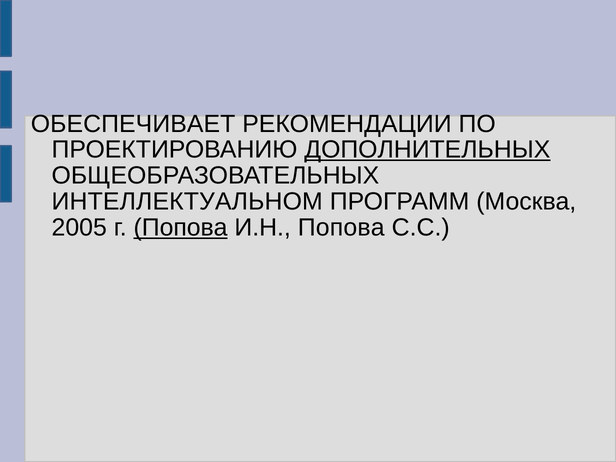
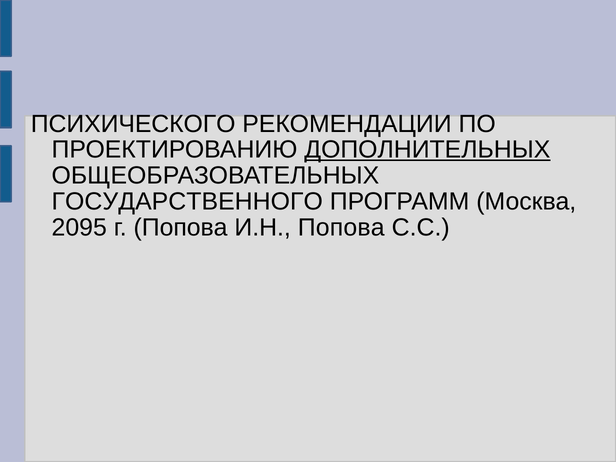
ОБЕСПЕЧИВАЕТ: ОБЕСПЕЧИВАЕТ -> ПСИХИЧЕСКОГО
ИНТЕЛЛЕКТУАЛЬНОМ: ИНТЕЛЛЕКТУАЛЬНОМ -> ГОСУДАРСТВЕННОГО
2005: 2005 -> 2095
Попова at (181, 228) underline: present -> none
